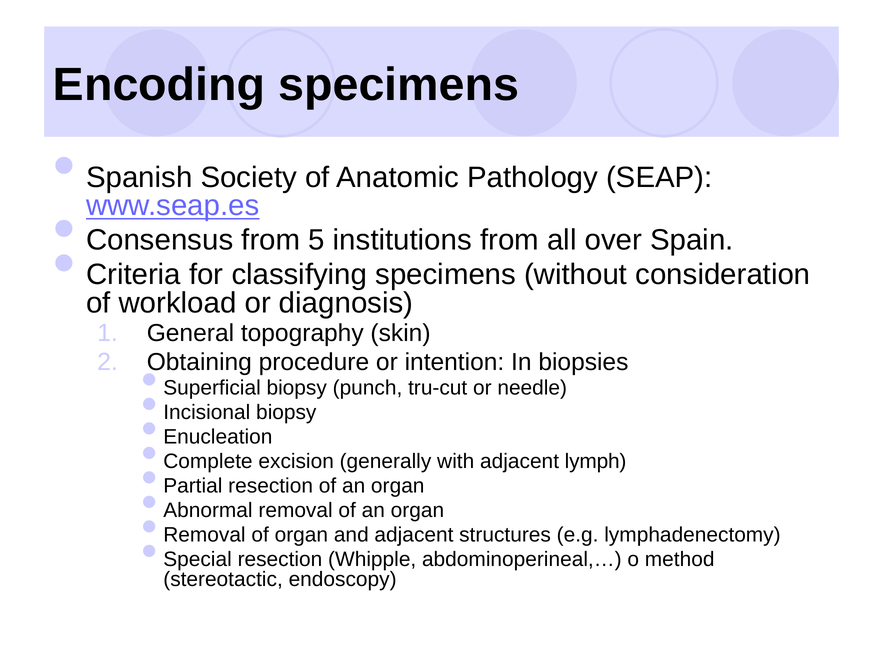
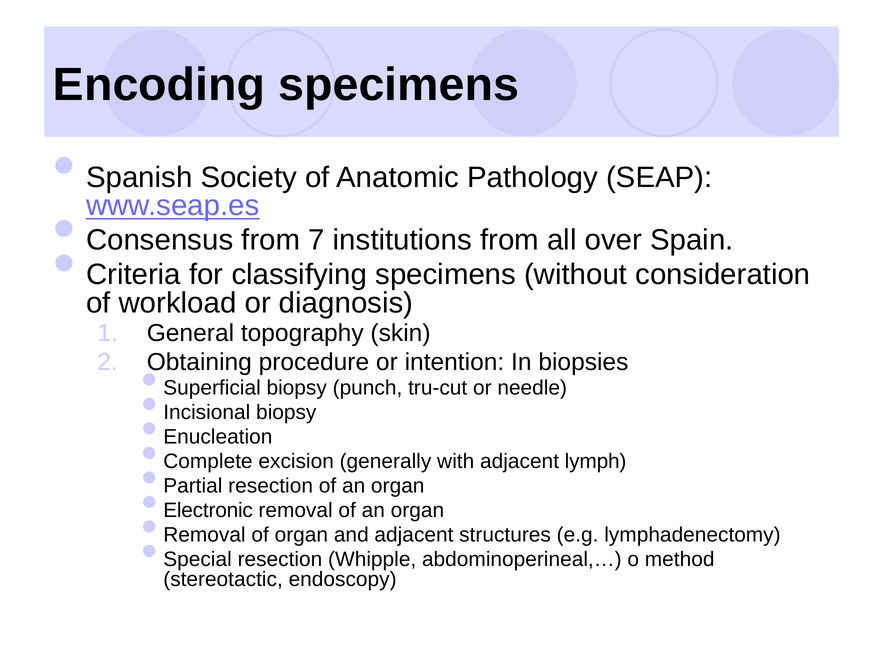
5: 5 -> 7
Abnormal: Abnormal -> Electronic
